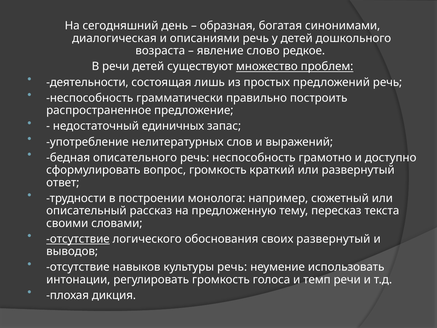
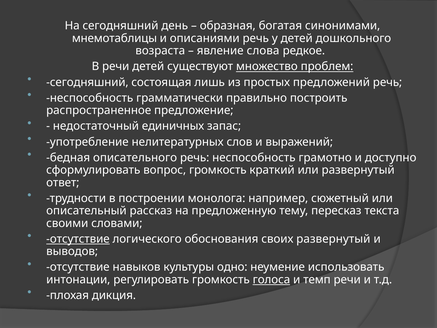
диалогическая: диалогическая -> мнемотаблицы
слово: слово -> слова
деятельности at (87, 82): деятельности -> сегодняшний
культуры речь: речь -> одно
голоса underline: none -> present
